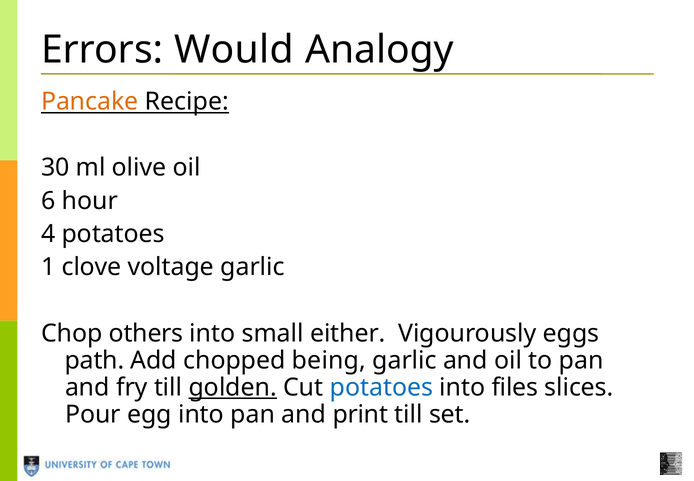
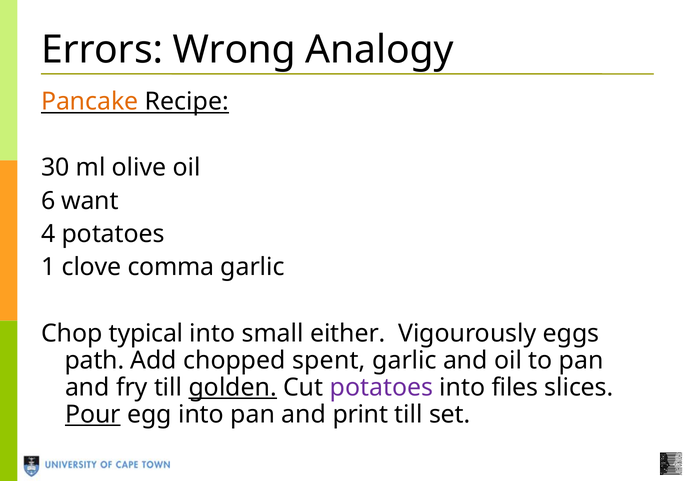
Would: Would -> Wrong
hour: hour -> want
voltage: voltage -> comma
others: others -> typical
being: being -> spent
potatoes at (381, 387) colour: blue -> purple
Pour underline: none -> present
